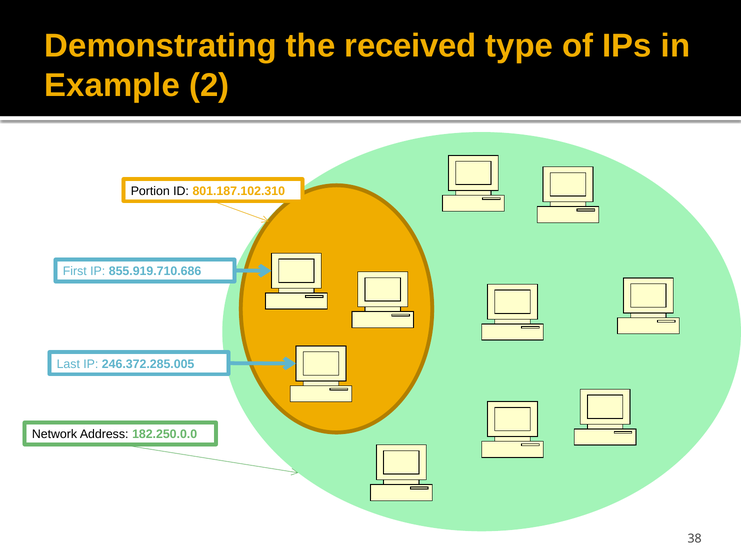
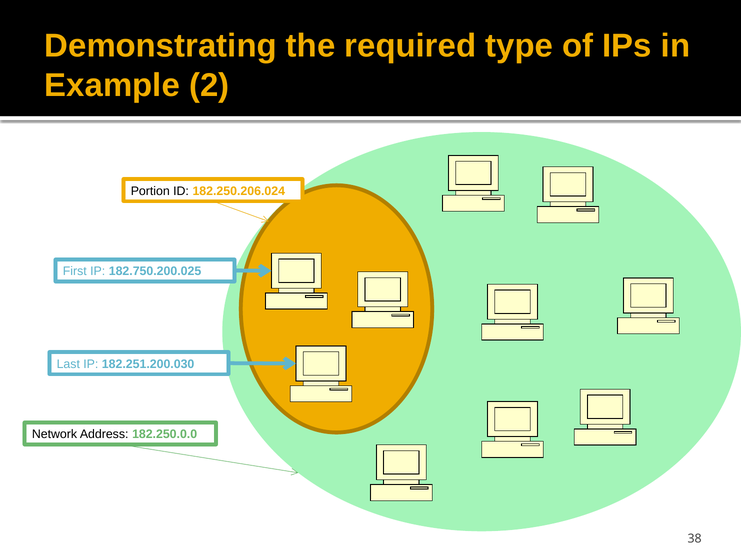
received: received -> required
801.187.102.310: 801.187.102.310 -> 182.250.206.024
855.919.710.686: 855.919.710.686 -> 182.750.200.025
246.372.285.005: 246.372.285.005 -> 182.251.200.030
